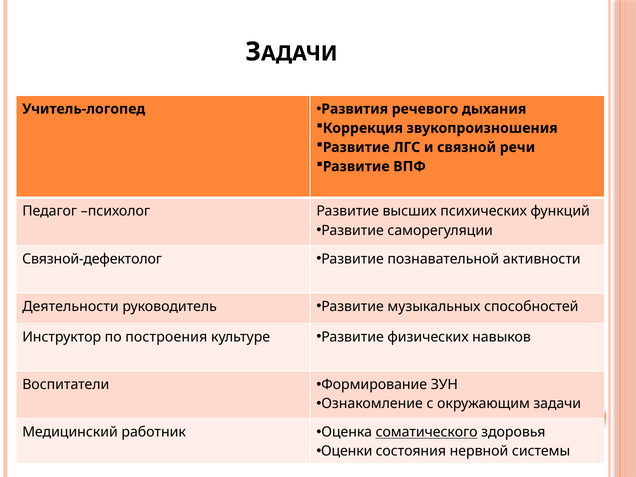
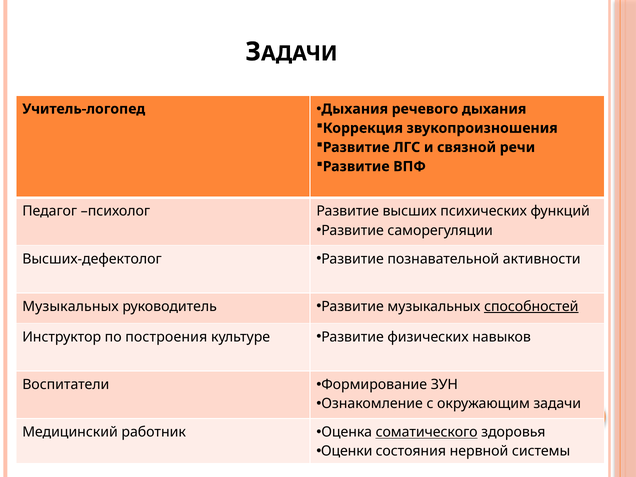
Развития at (355, 109): Развития -> Дыхания
Связной-дефектолог: Связной-дефектолог -> Высших-дефектолог
Деятельности at (70, 306): Деятельности -> Музыкальных
способностей underline: none -> present
